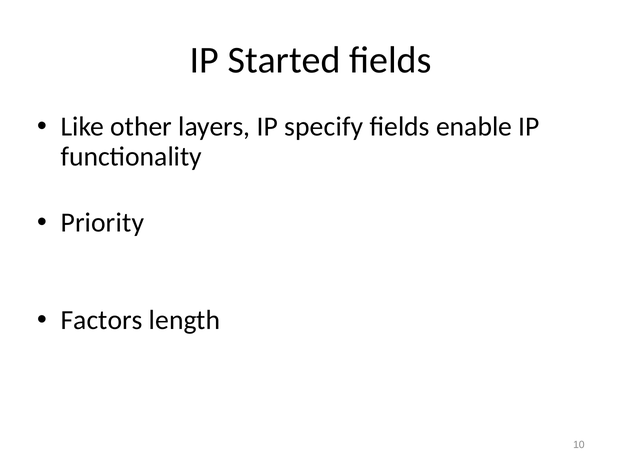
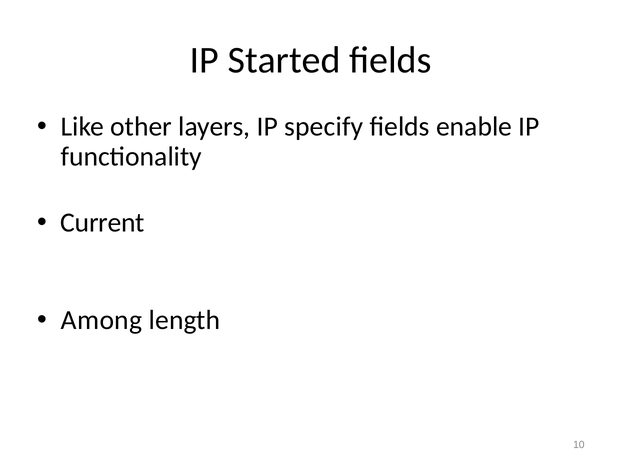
Priority: Priority -> Current
Factors: Factors -> Among
